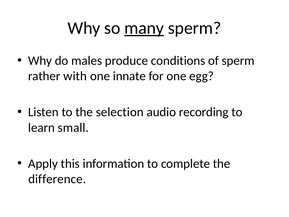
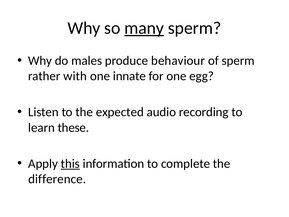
conditions: conditions -> behaviour
selection: selection -> expected
small: small -> these
this underline: none -> present
